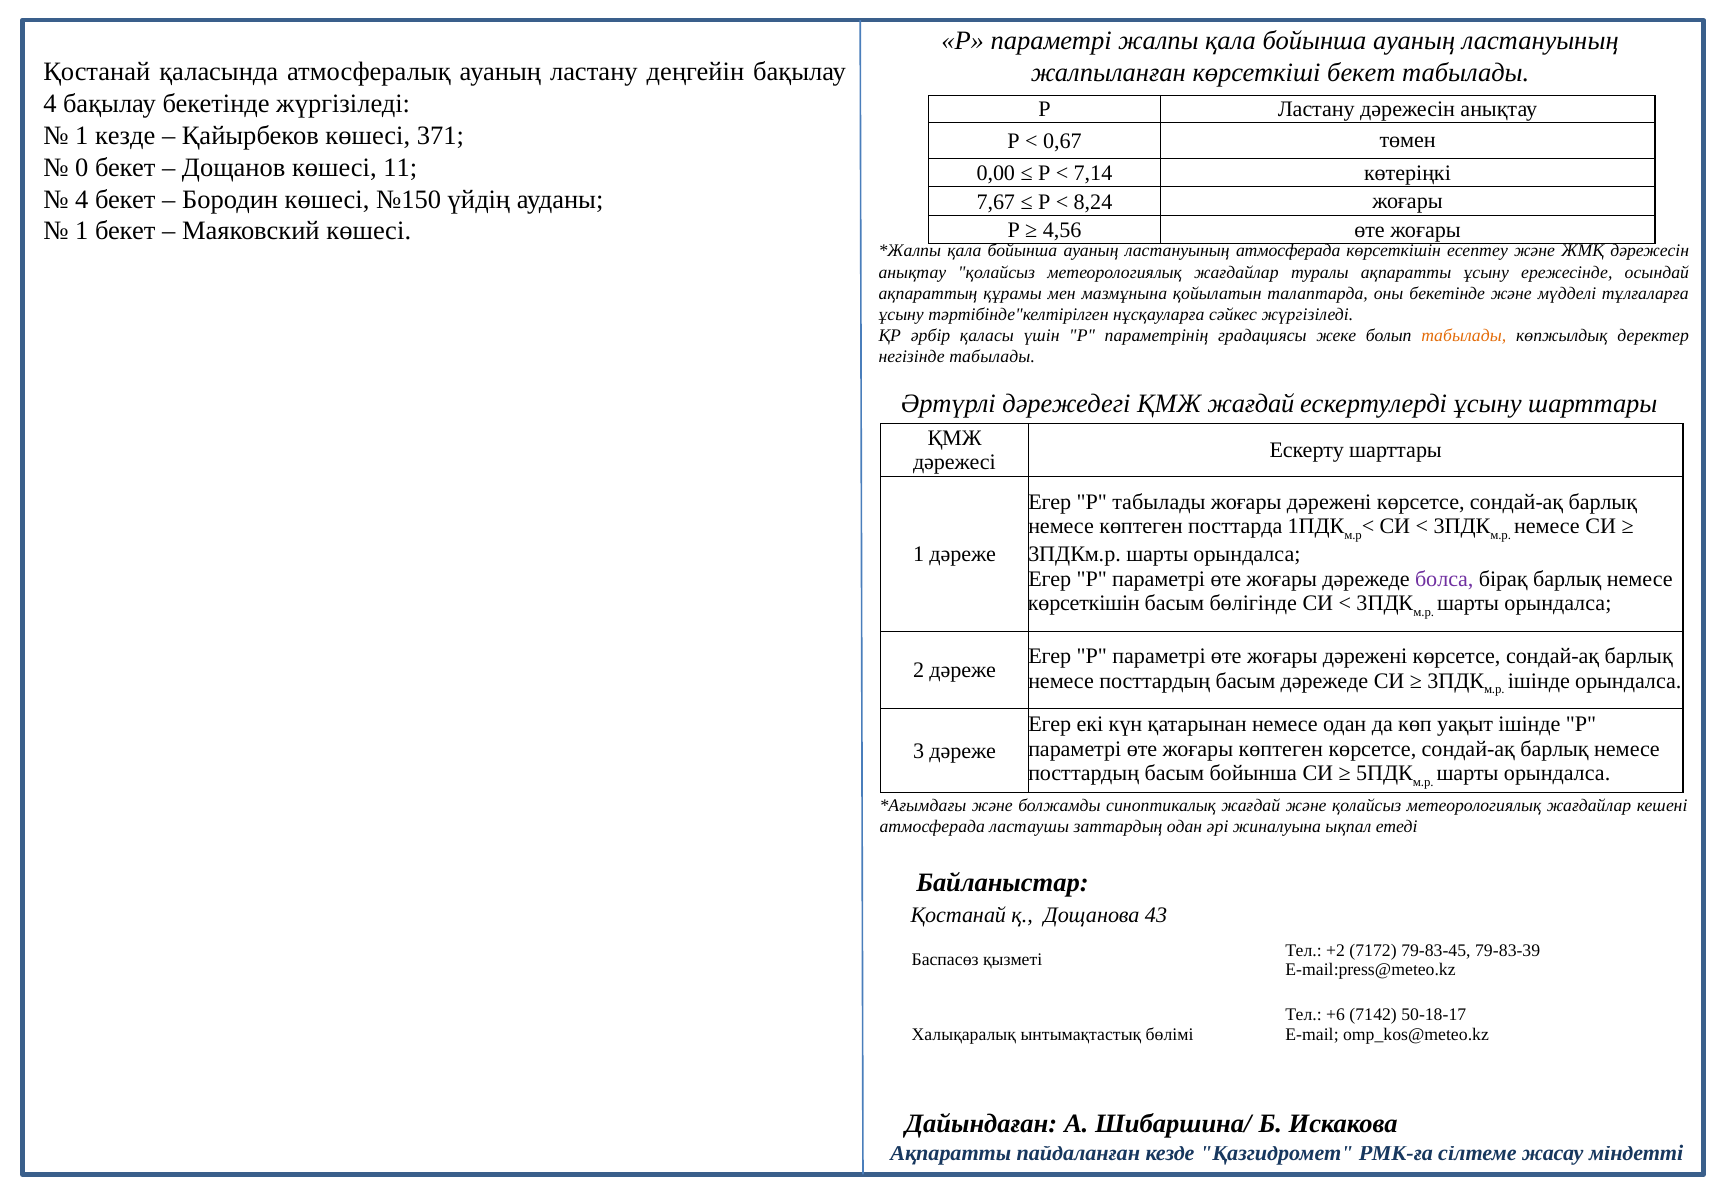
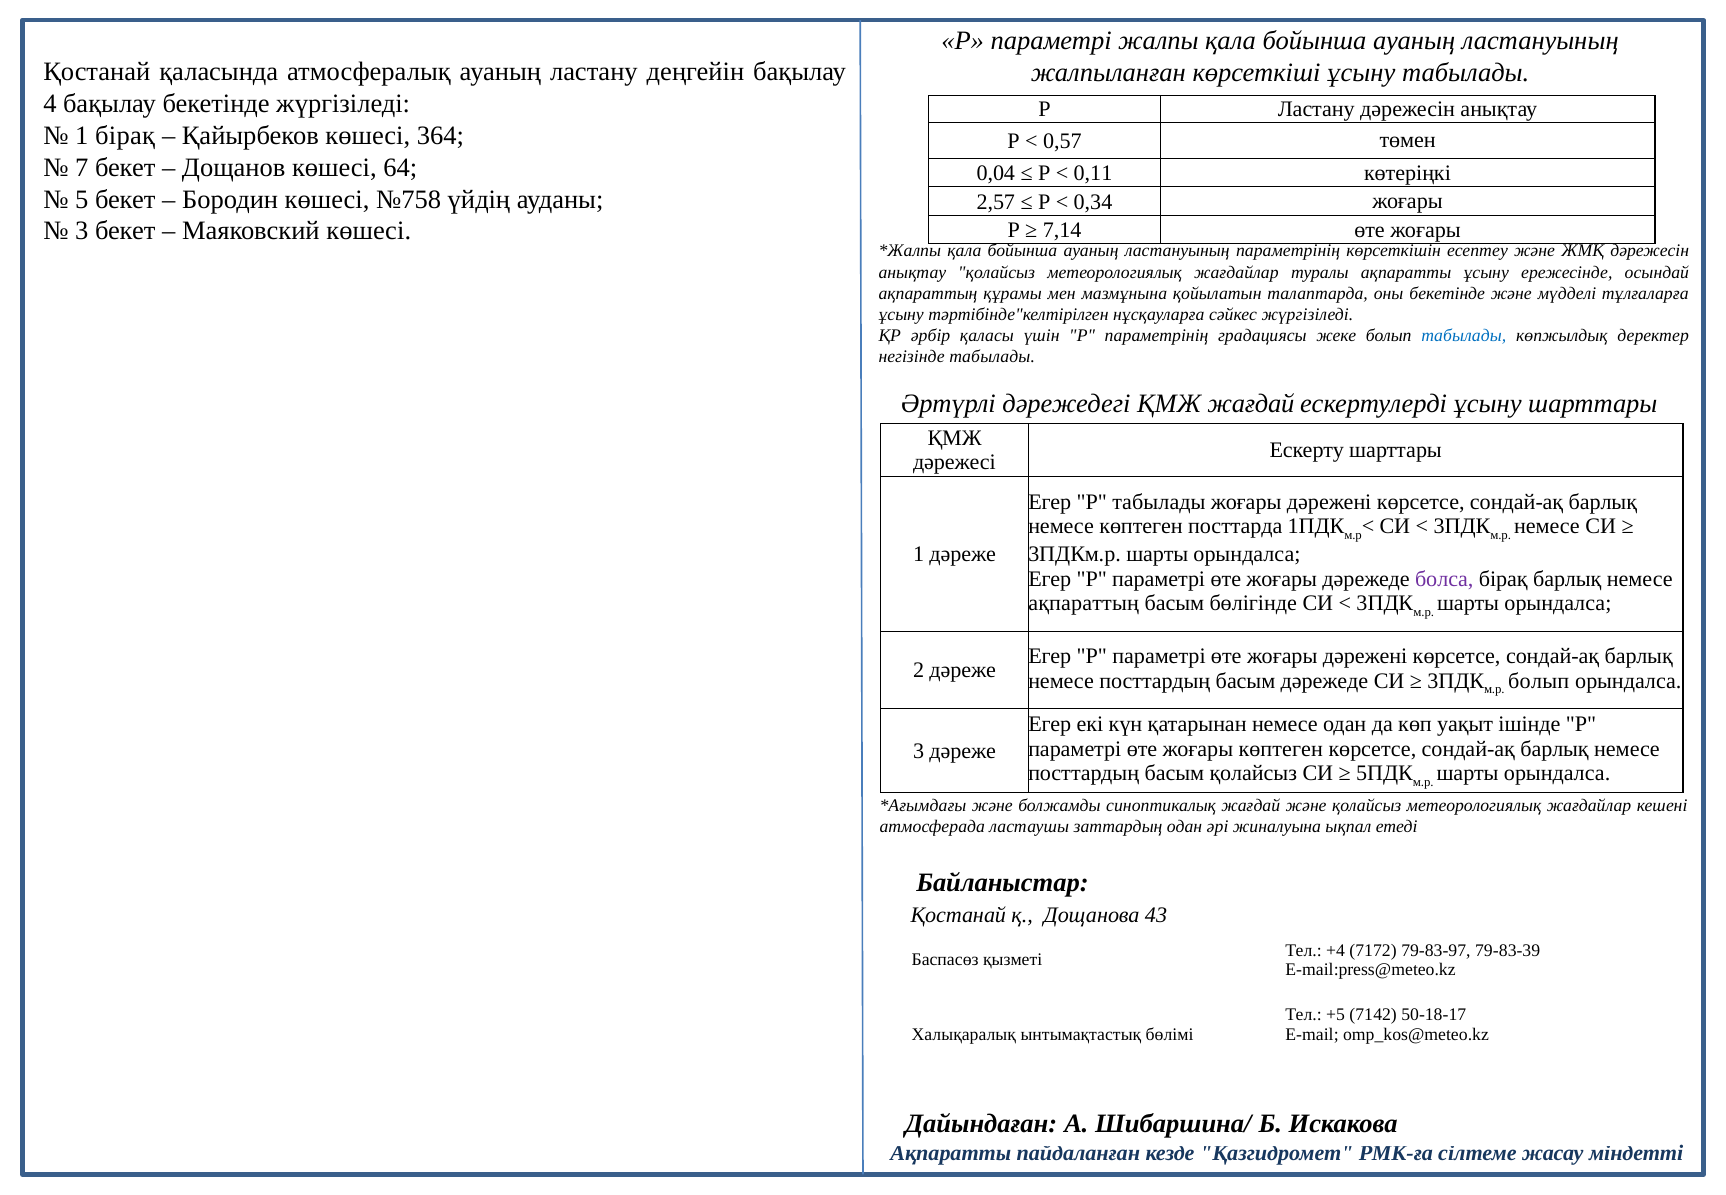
көрсеткіші бекет: бекет -> ұсыну
1 кезде: кезде -> бірақ
371: 371 -> 364
0,67: 0,67 -> 0,57
0: 0 -> 7
11: 11 -> 64
0,00: 0,00 -> 0,04
7,14: 7,14 -> 0,11
4 at (82, 199): 4 -> 5
№150: №150 -> №758
7,67: 7,67 -> 2,57
8,24: 8,24 -> 0,34
1 at (82, 231): 1 -> 3
4,56: 4,56 -> 7,14
ластануының атмосферада: атмосферада -> параметрінің
табылады at (1464, 336) colour: orange -> blue
көрсеткішін at (1084, 603): көрсеткішін -> ақпараттың
ішінде at (1539, 681): ішінде -> болып
басым бойынша: бойынша -> қолайсыз
+2: +2 -> +4
79-83-45: 79-83-45 -> 79-83-97
+6: +6 -> +5
